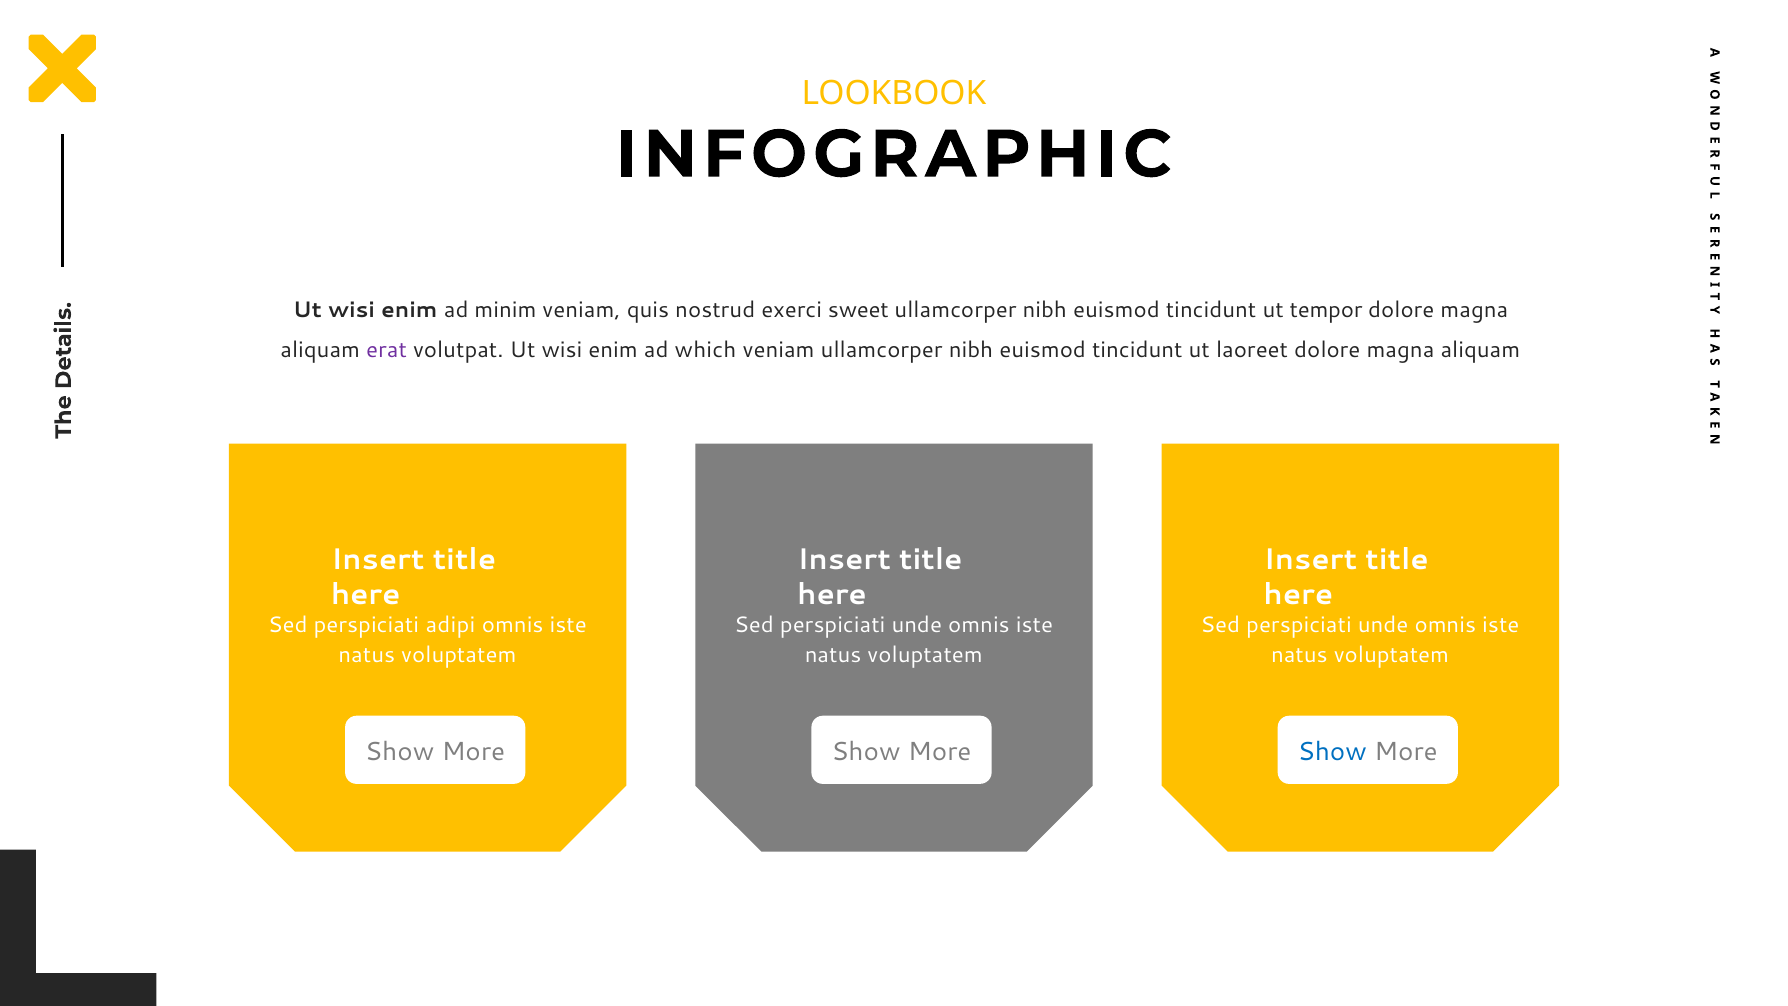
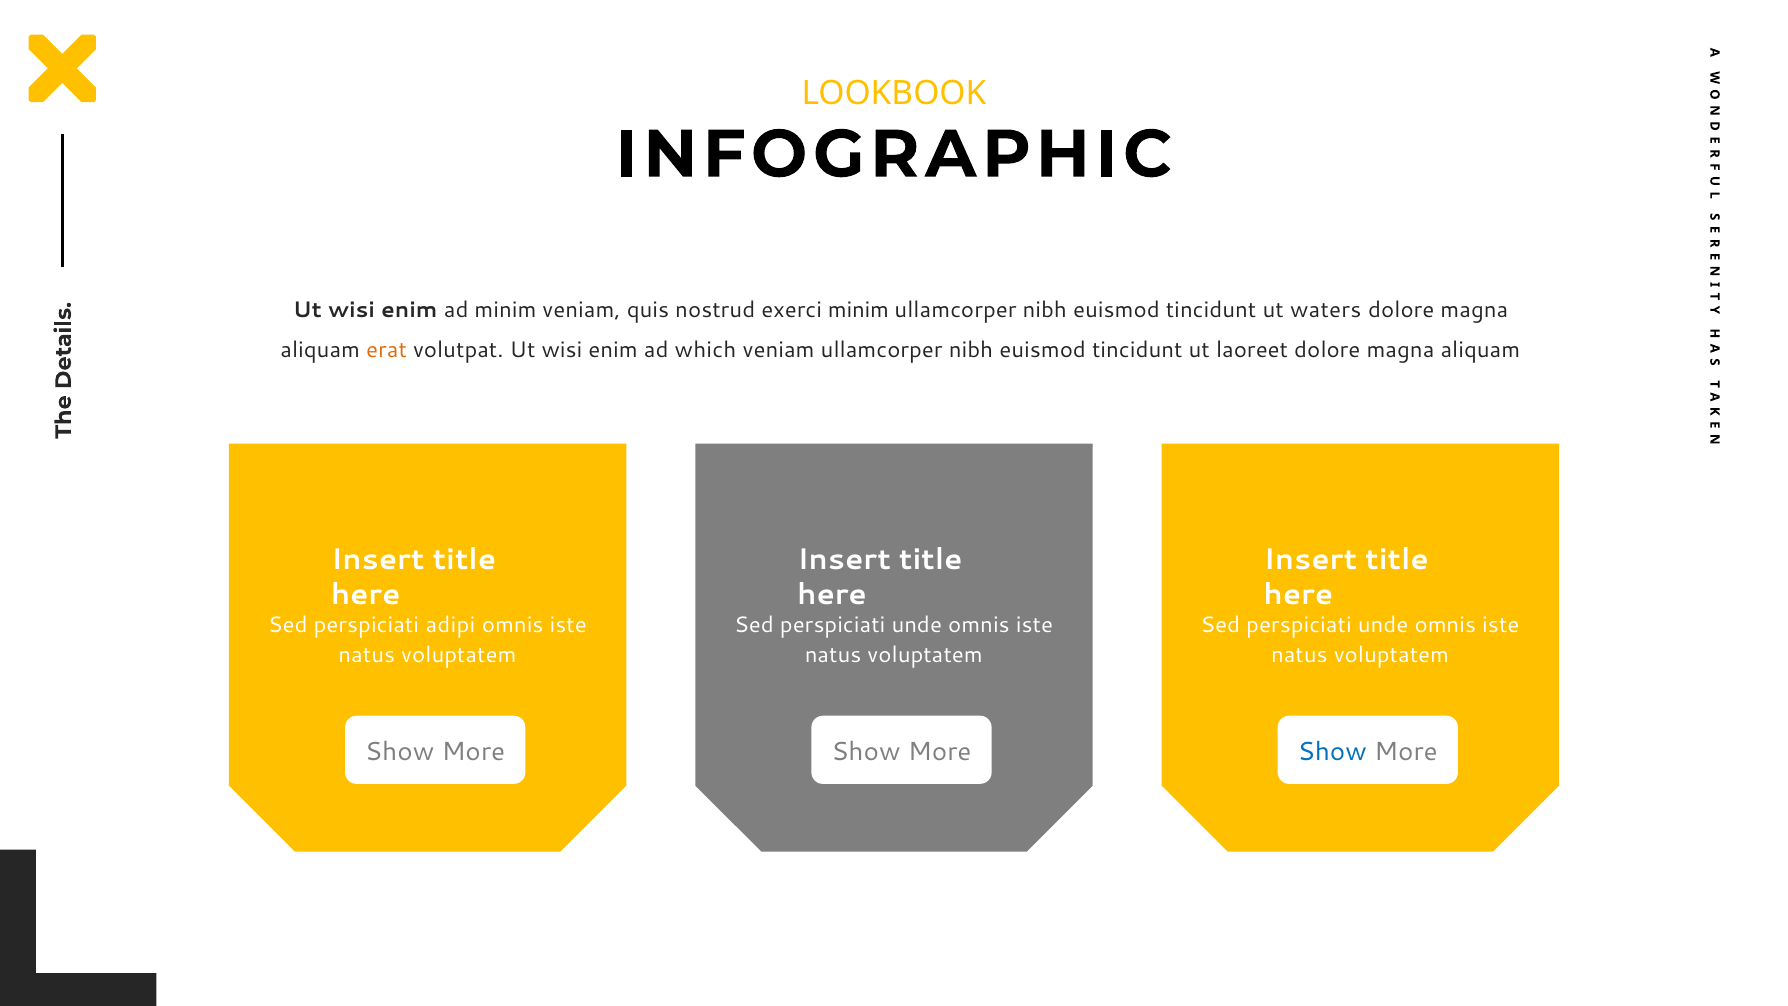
exerci sweet: sweet -> minim
tempor: tempor -> waters
erat colour: purple -> orange
